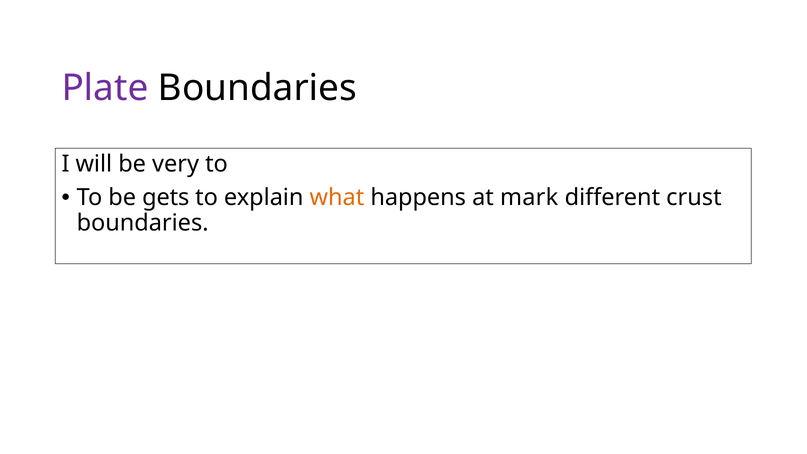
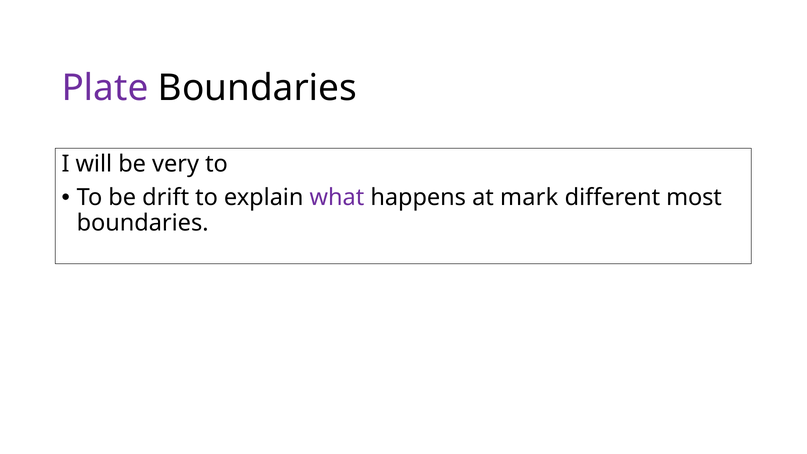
gets: gets -> drift
what colour: orange -> purple
crust: crust -> most
